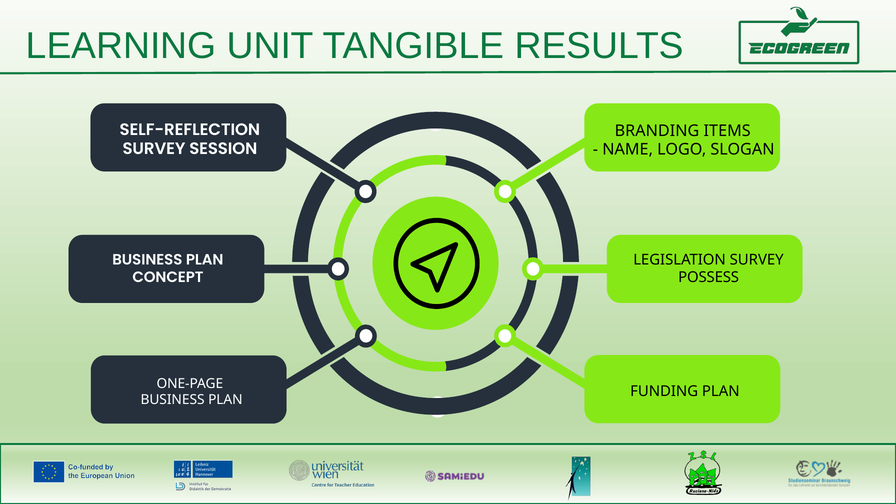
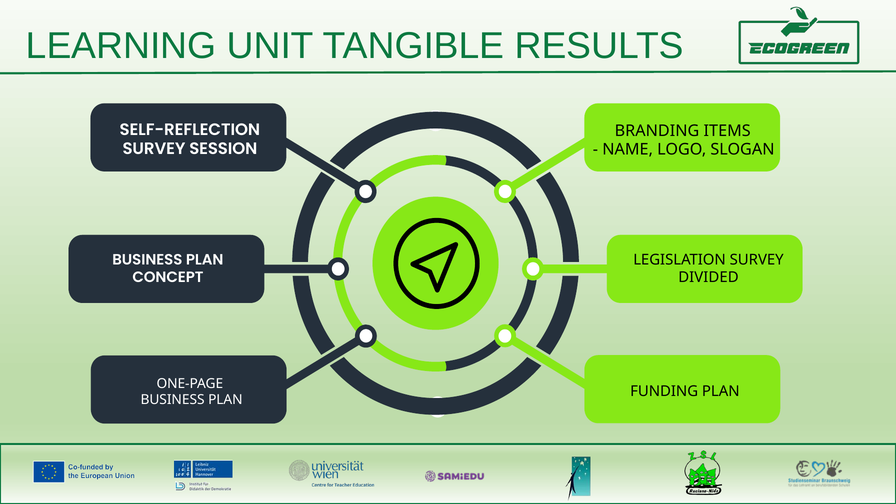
POSSESS: POSSESS -> DIVIDED
